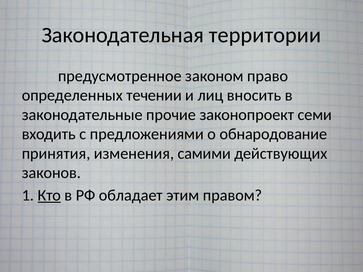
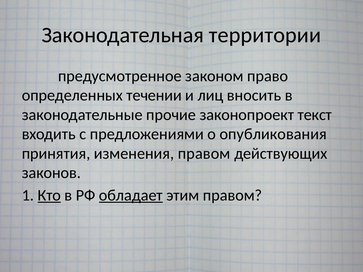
семи: семи -> текст
обнародование: обнародование -> опубликования
изменения самими: самими -> правом
обладает underline: none -> present
